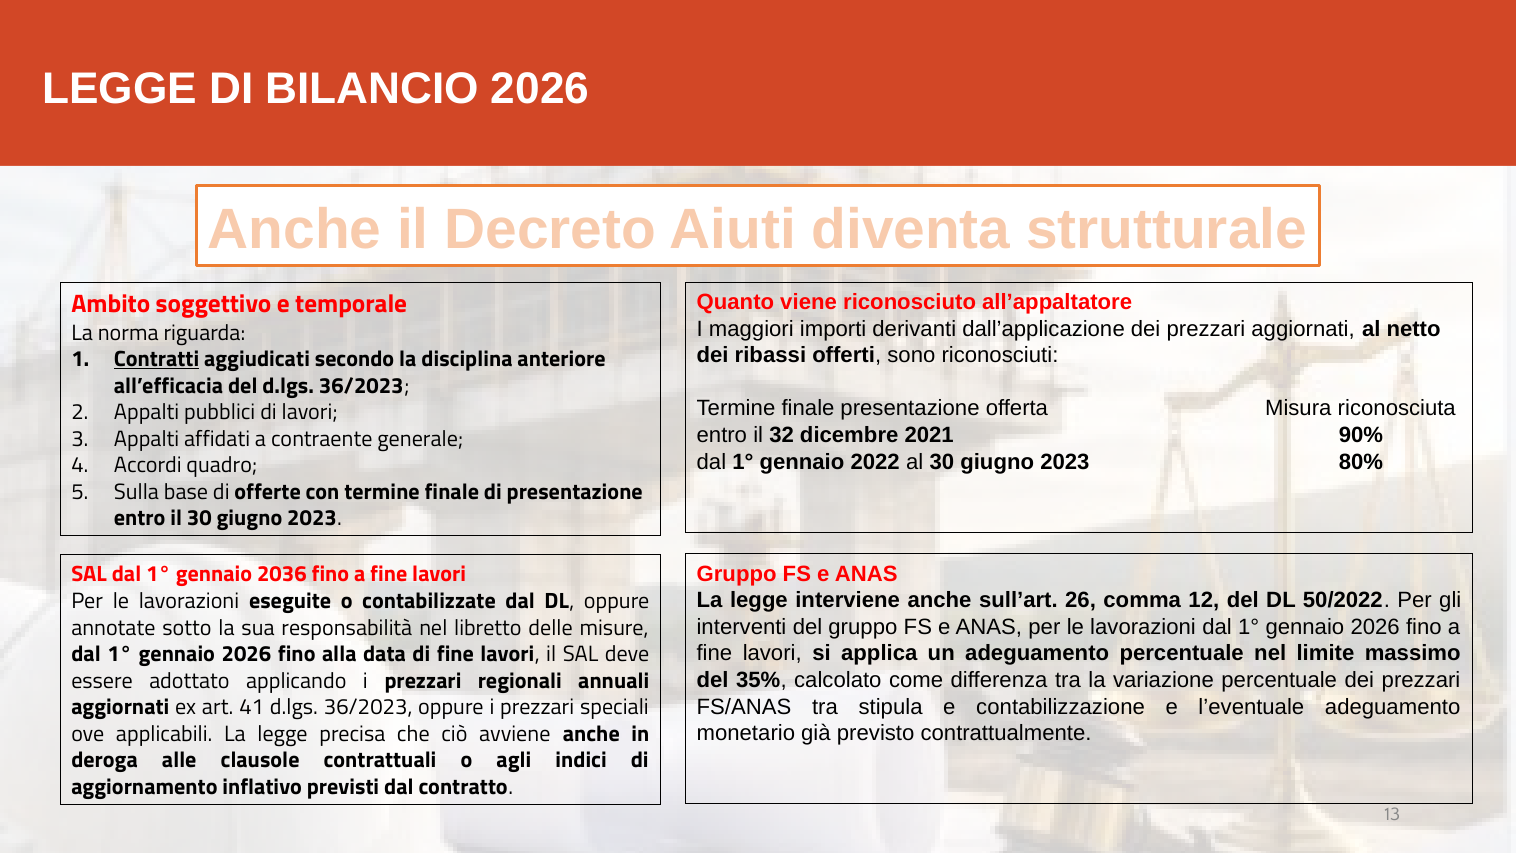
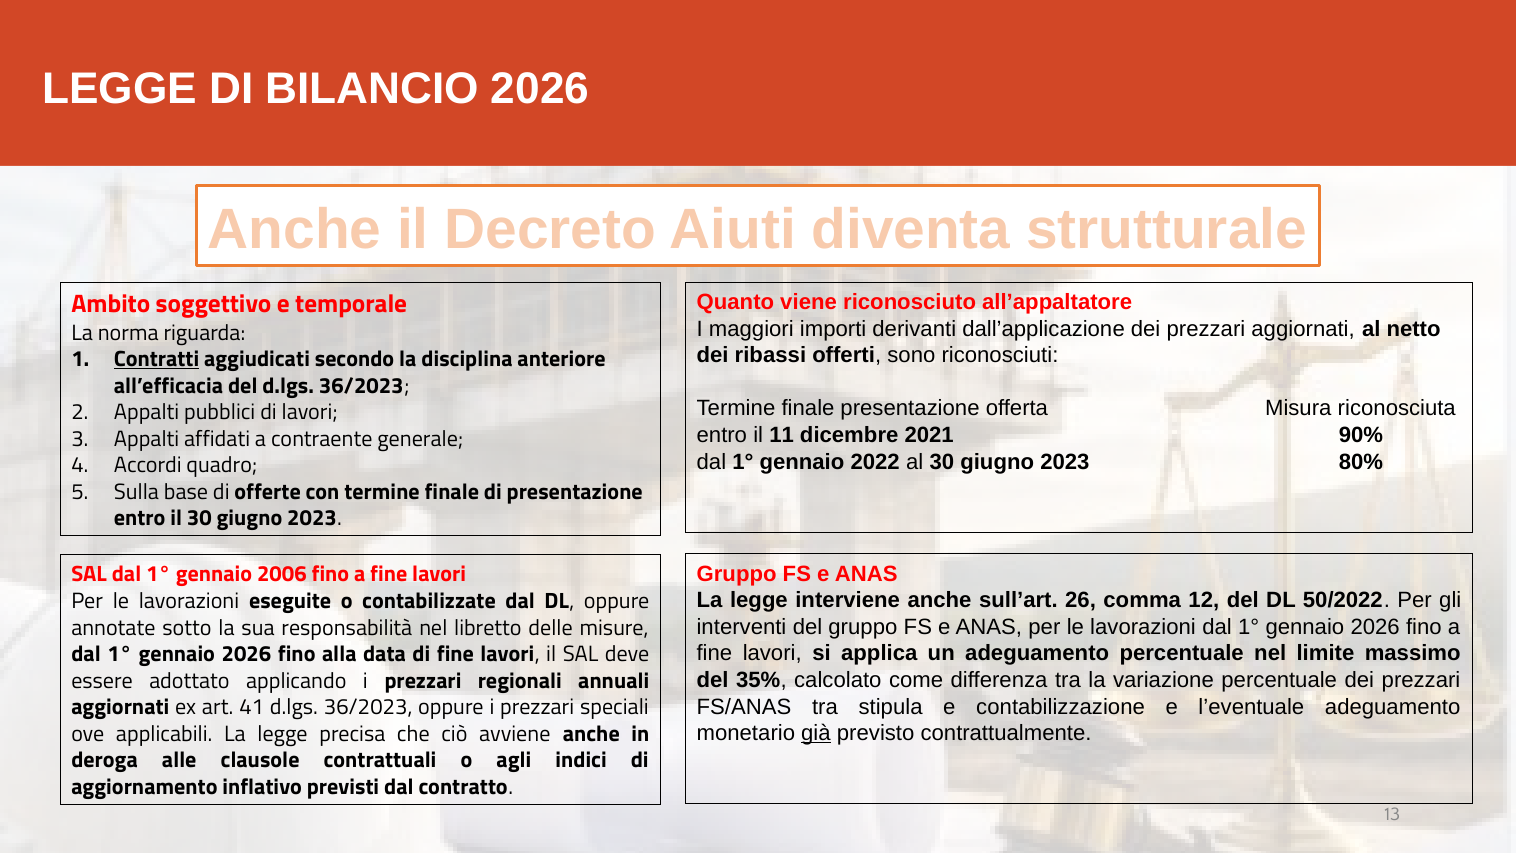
32: 32 -> 11
2036: 2036 -> 2006
già underline: none -> present
